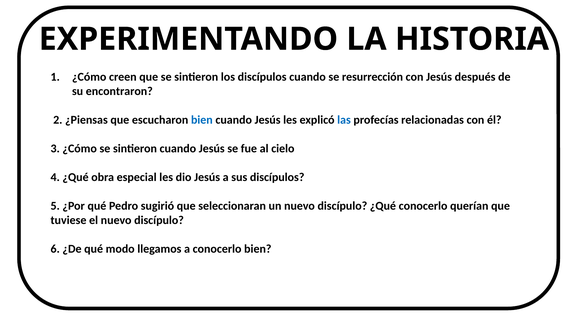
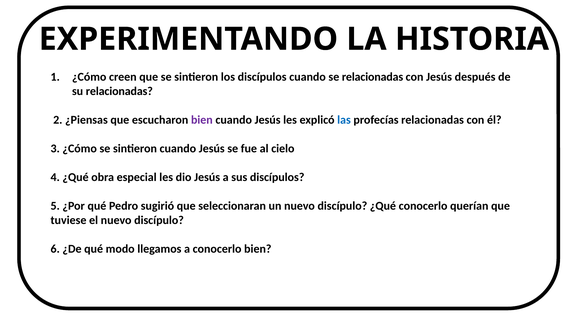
se resurrección: resurrección -> relacionadas
su encontraron: encontraron -> relacionadas
bien at (202, 120) colour: blue -> purple
